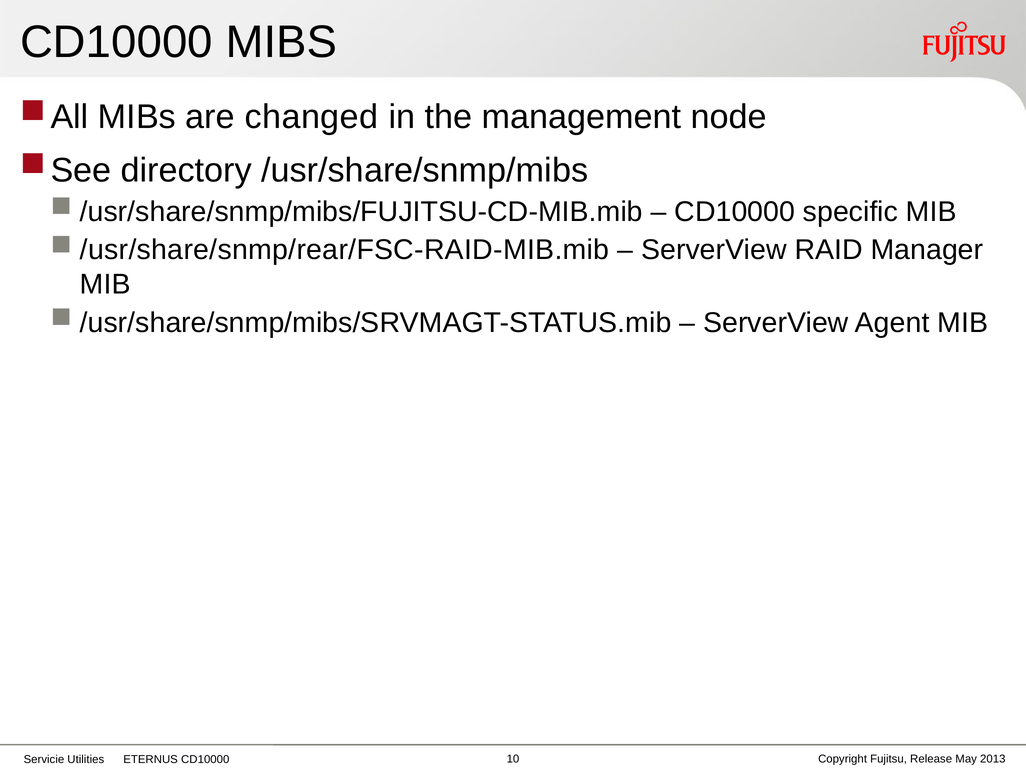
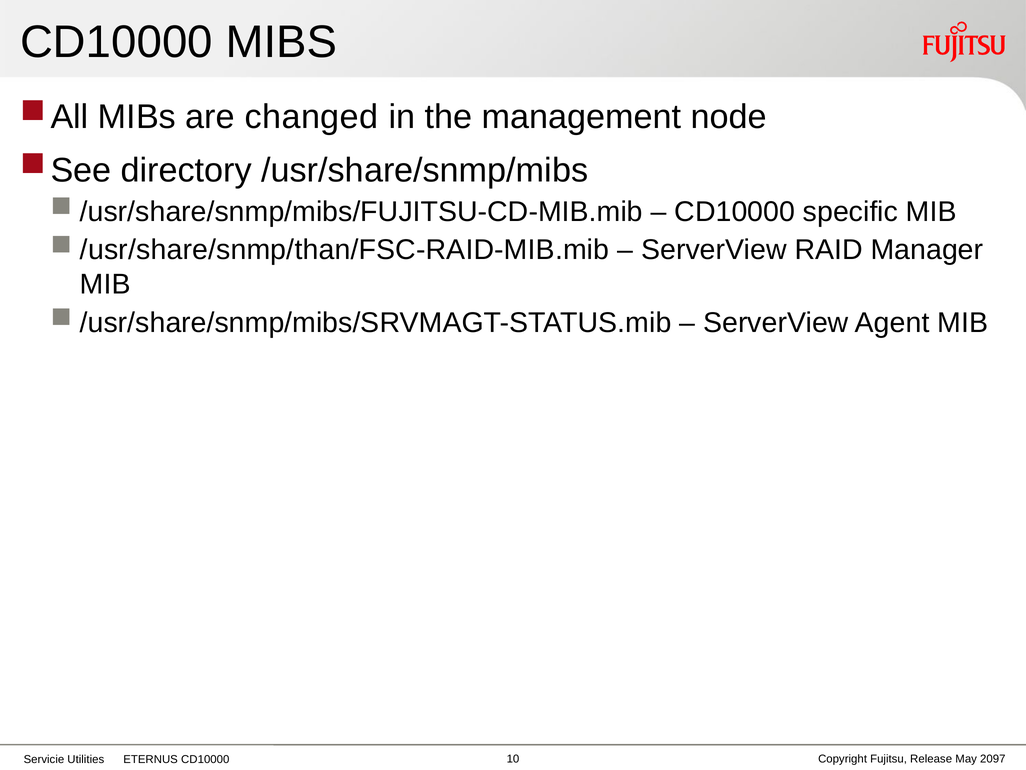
/usr/share/snmp/rear/FSC-RAID-MIB.mib: /usr/share/snmp/rear/FSC-RAID-MIB.mib -> /usr/share/snmp/than/FSC-RAID-MIB.mib
2013: 2013 -> 2097
